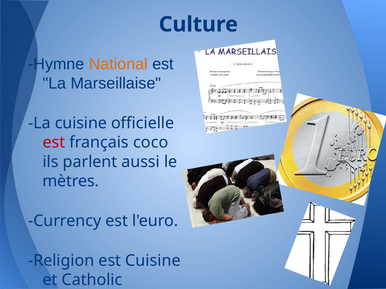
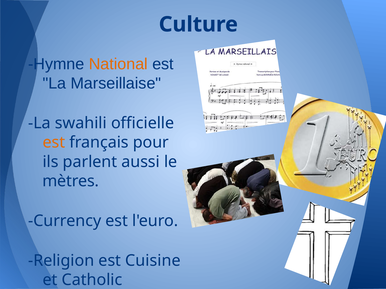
La cuisine: cuisine -> swahili
est at (54, 143) colour: red -> orange
coco: coco -> pour
